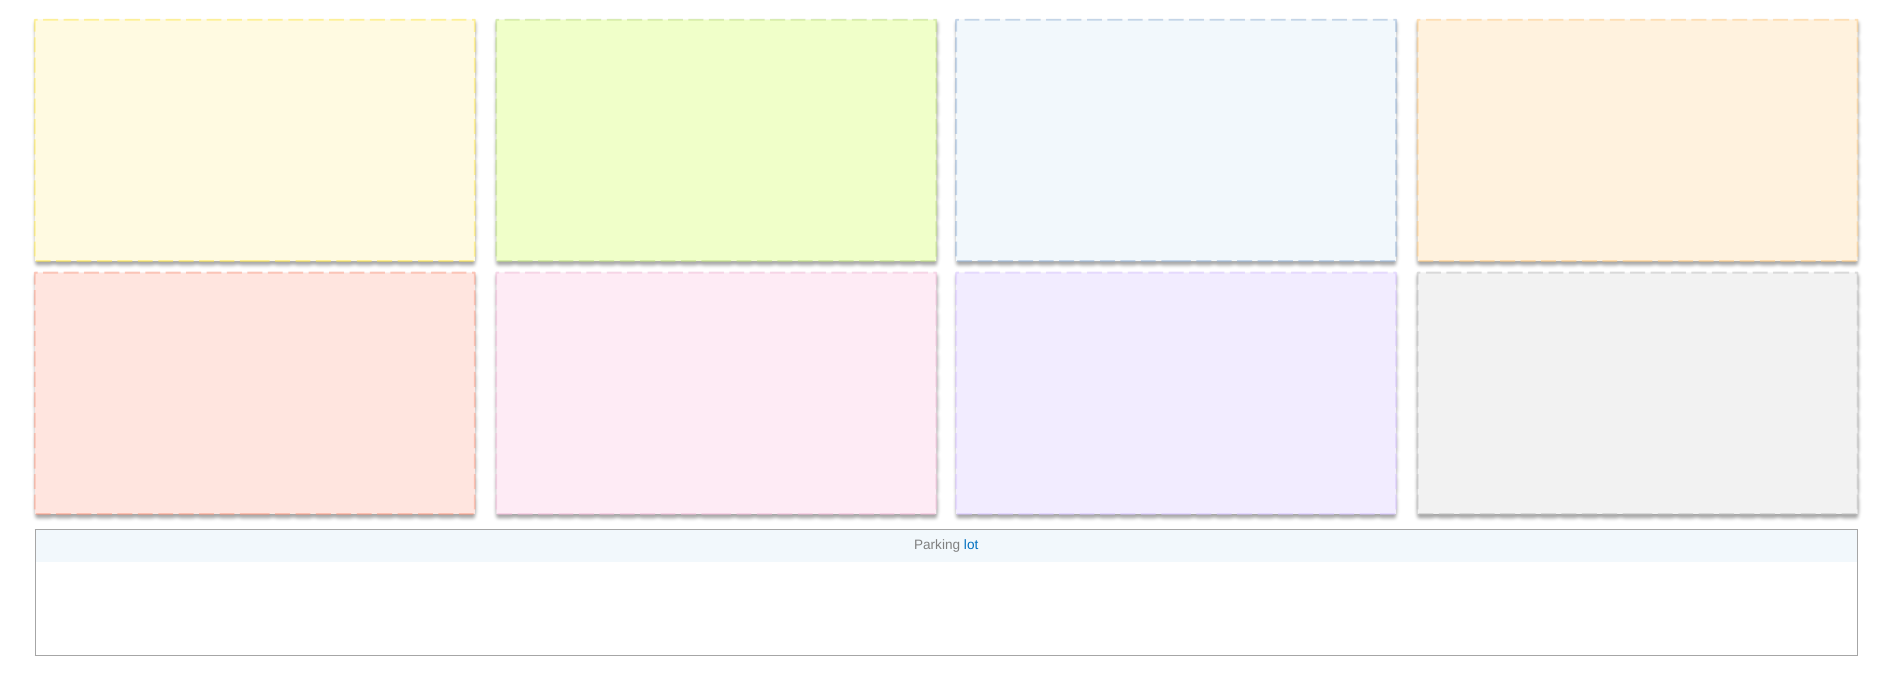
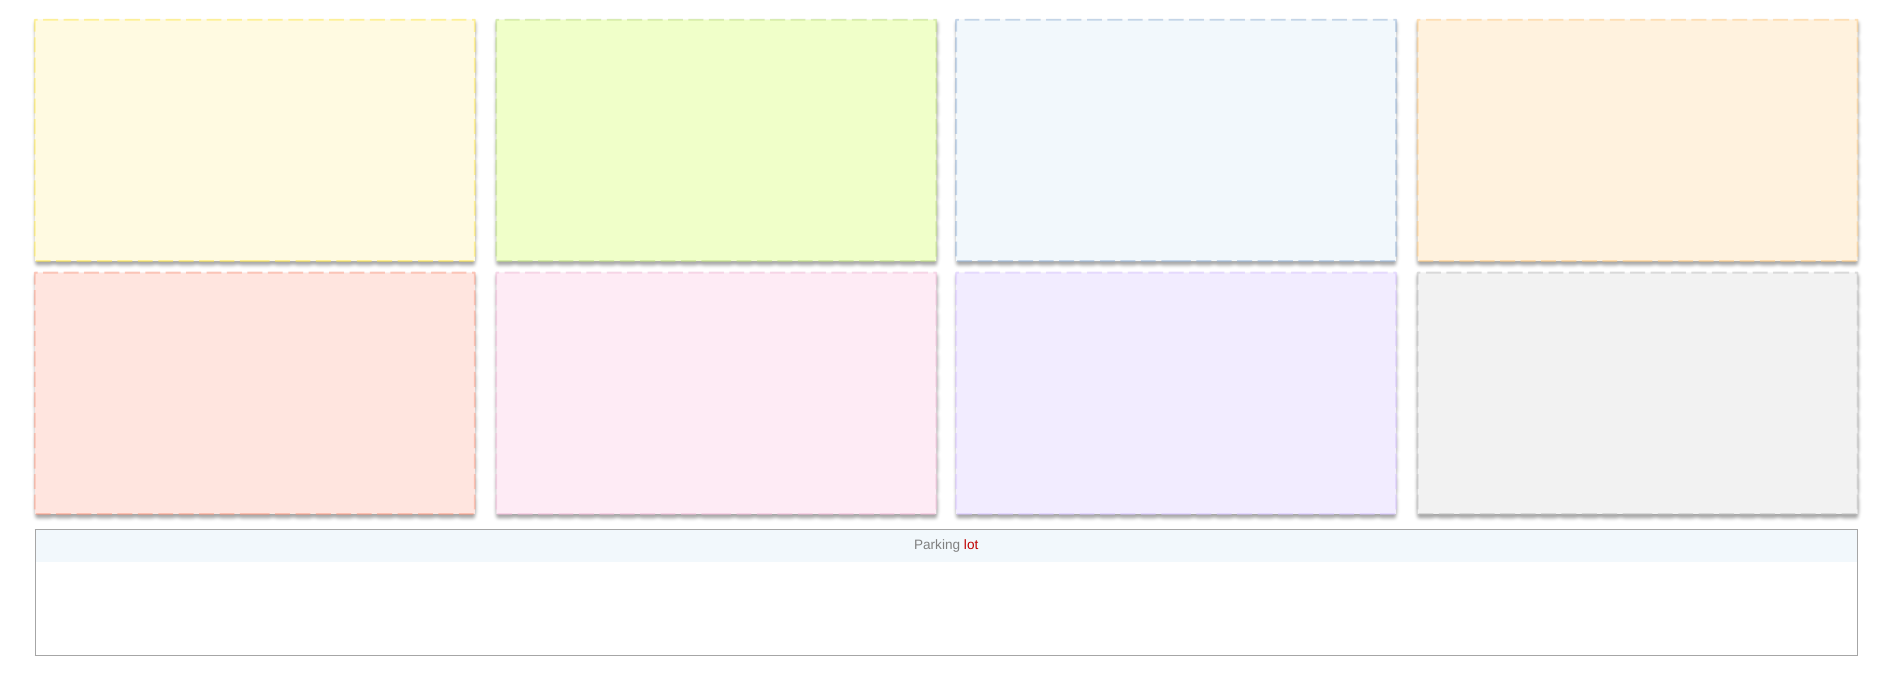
lot colour: blue -> red
